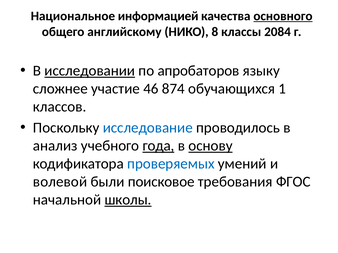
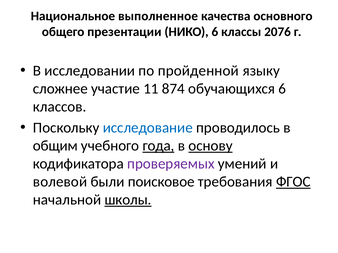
информацией: информацией -> выполненное
основного underline: present -> none
английскому: английскому -> презентации
НИКО 8: 8 -> 6
2084: 2084 -> 2076
исследовании underline: present -> none
апробаторов: апробаторов -> пройденной
46: 46 -> 11
обучающихся 1: 1 -> 6
анализ: анализ -> общим
проверяемых colour: blue -> purple
ФГОС underline: none -> present
